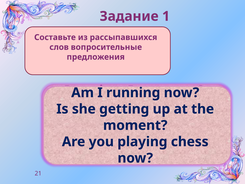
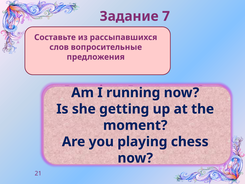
1: 1 -> 7
